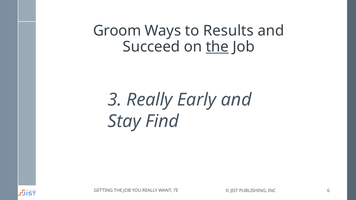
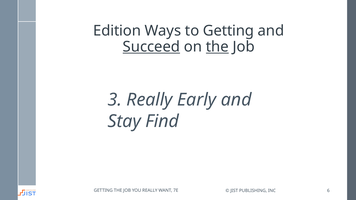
Groom: Groom -> Edition
to Results: Results -> Getting
Succeed underline: none -> present
